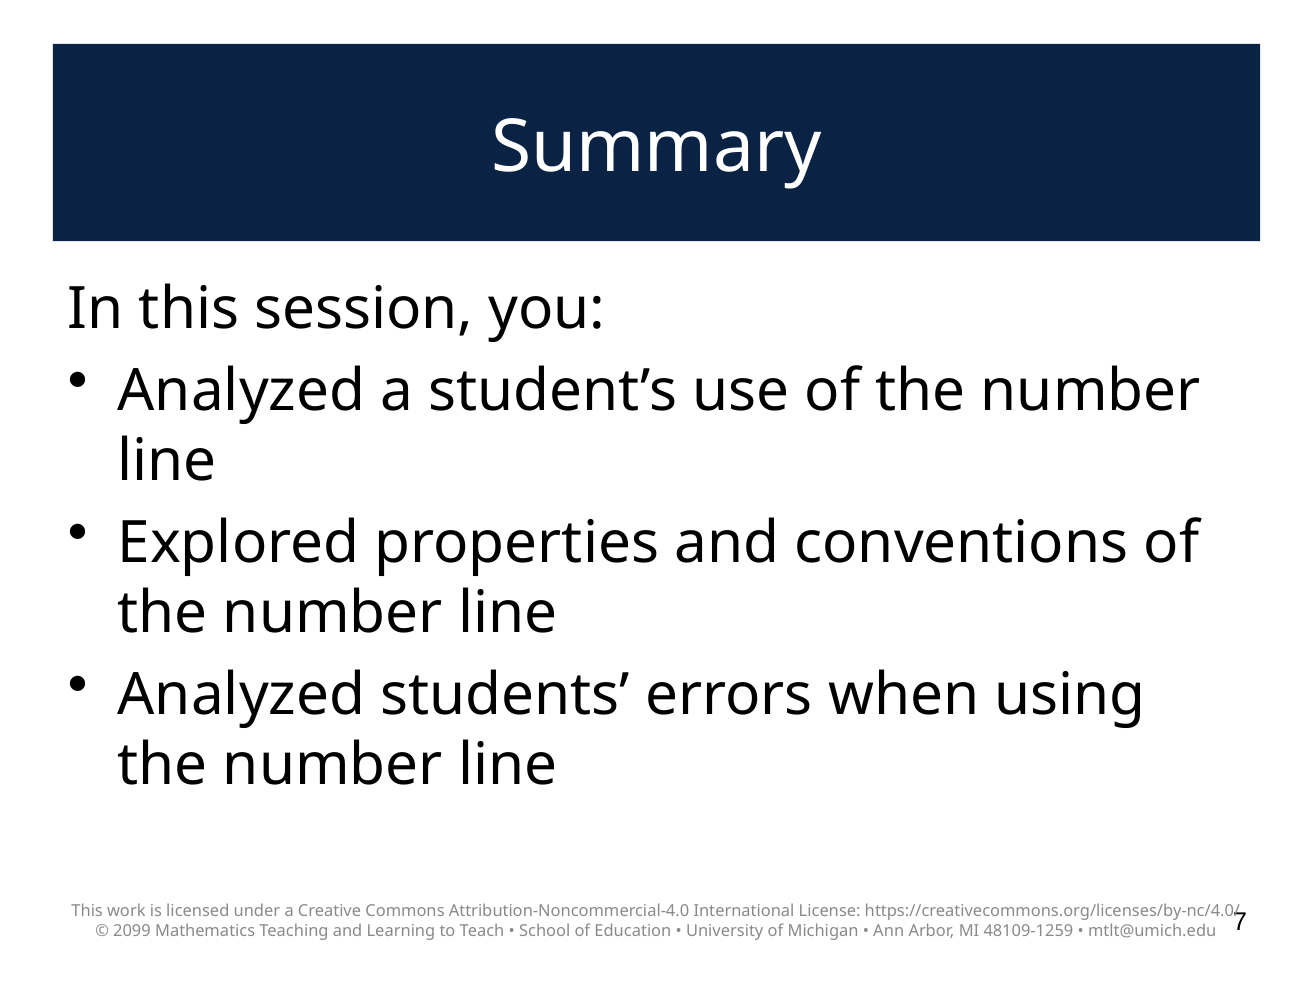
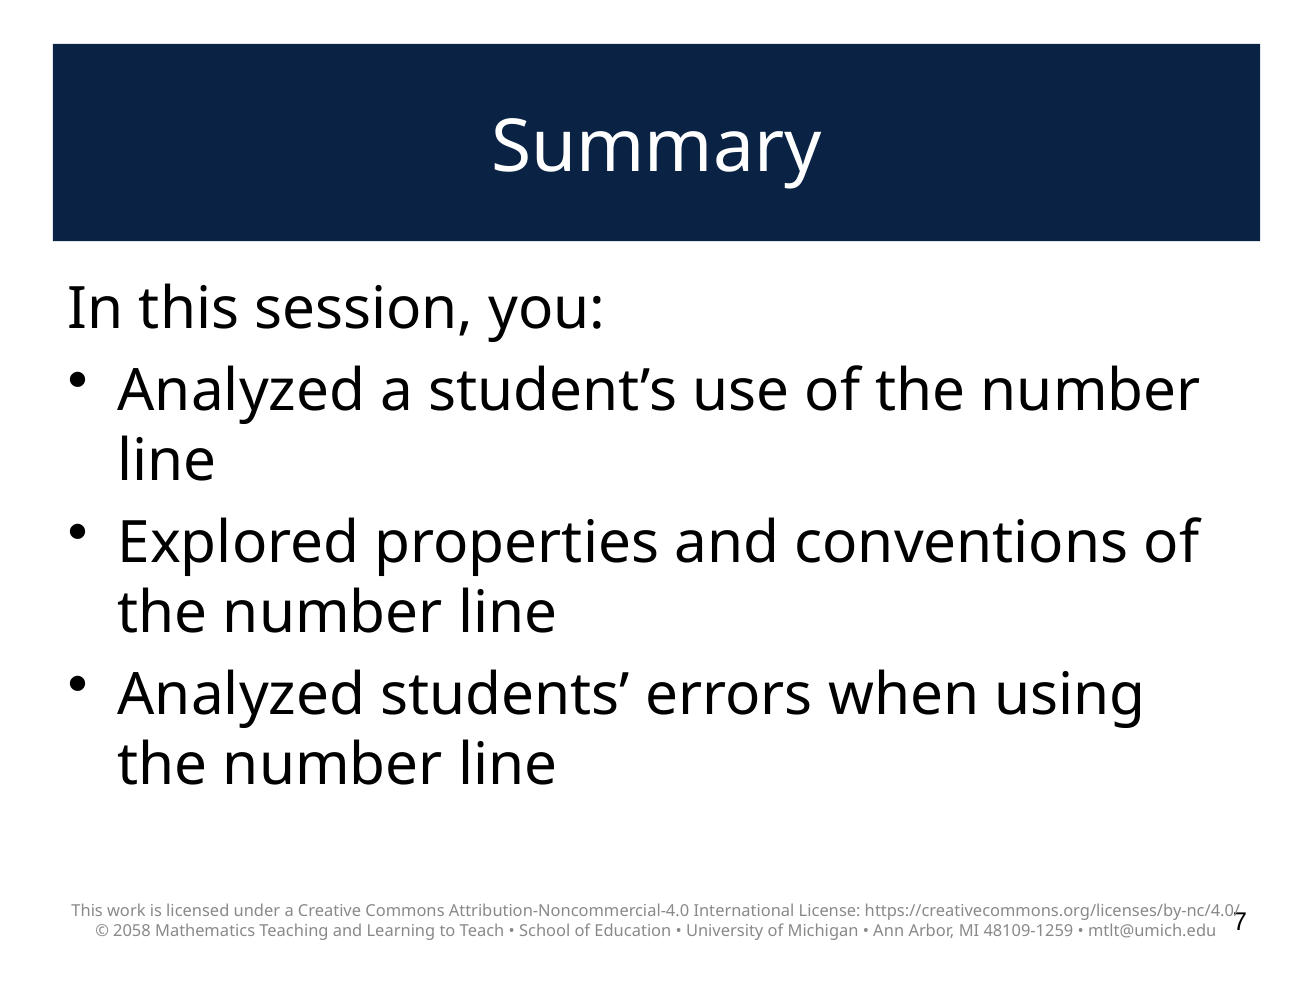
2099: 2099 -> 2058
